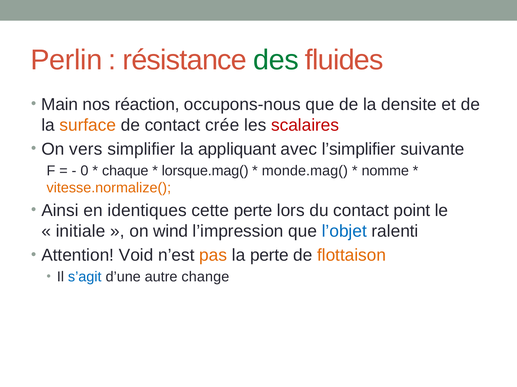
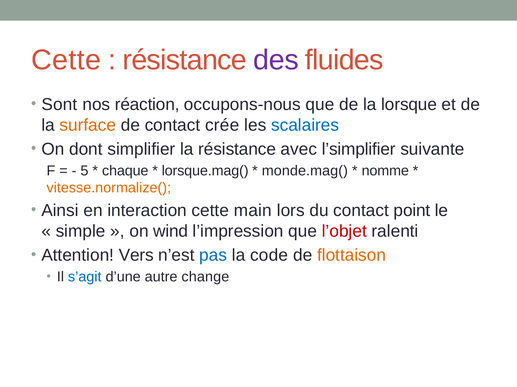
Perlin at (66, 60): Perlin -> Cette
des colour: green -> purple
Main: Main -> Sont
densite: densite -> lorsque
scalaires colour: red -> blue
vers: vers -> dont
la appliquant: appliquant -> résistance
0: 0 -> 5
identiques: identiques -> interaction
cette perte: perte -> main
initiale: initiale -> simple
l’objet colour: blue -> red
Void: Void -> Vers
pas colour: orange -> blue
la perte: perte -> code
